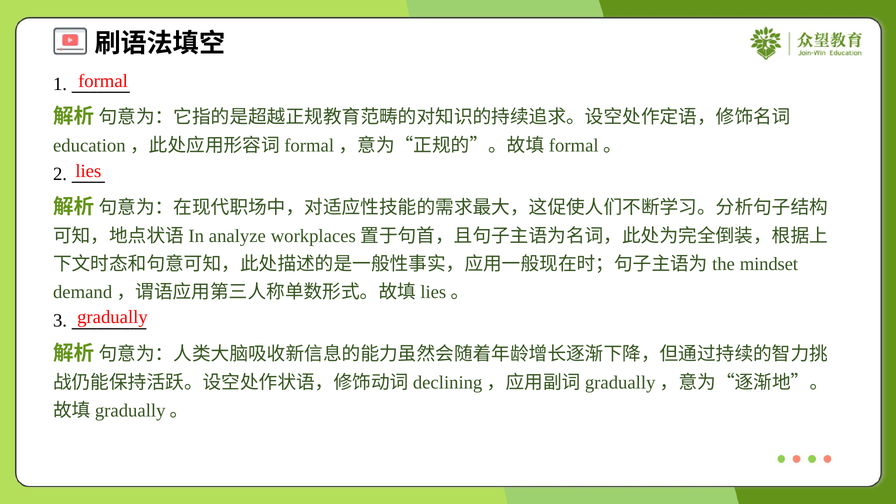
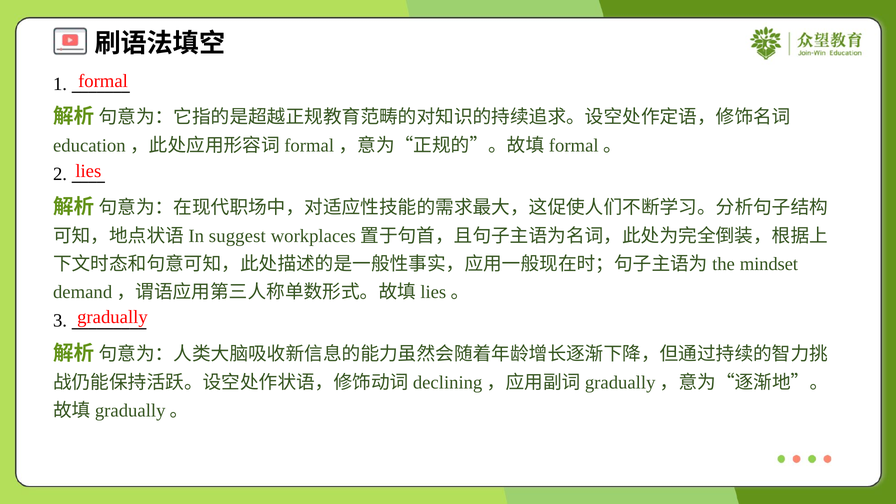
analyze: analyze -> suggest
